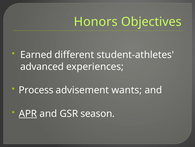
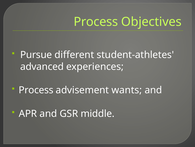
Honors at (96, 22): Honors -> Process
Earned: Earned -> Pursue
APR underline: present -> none
season: season -> middle
